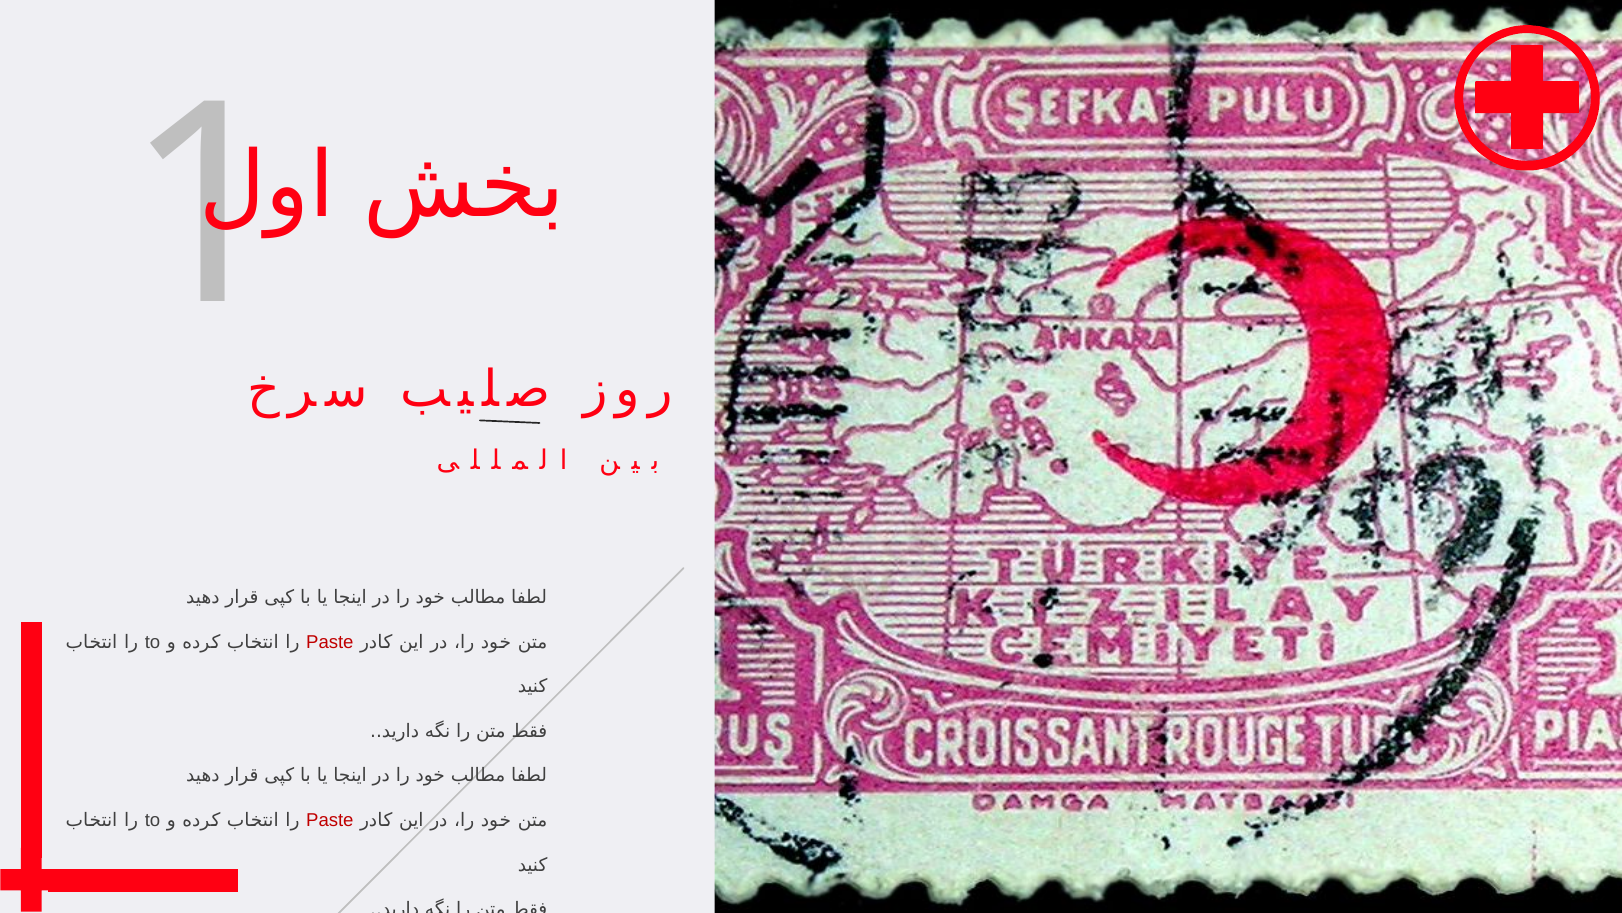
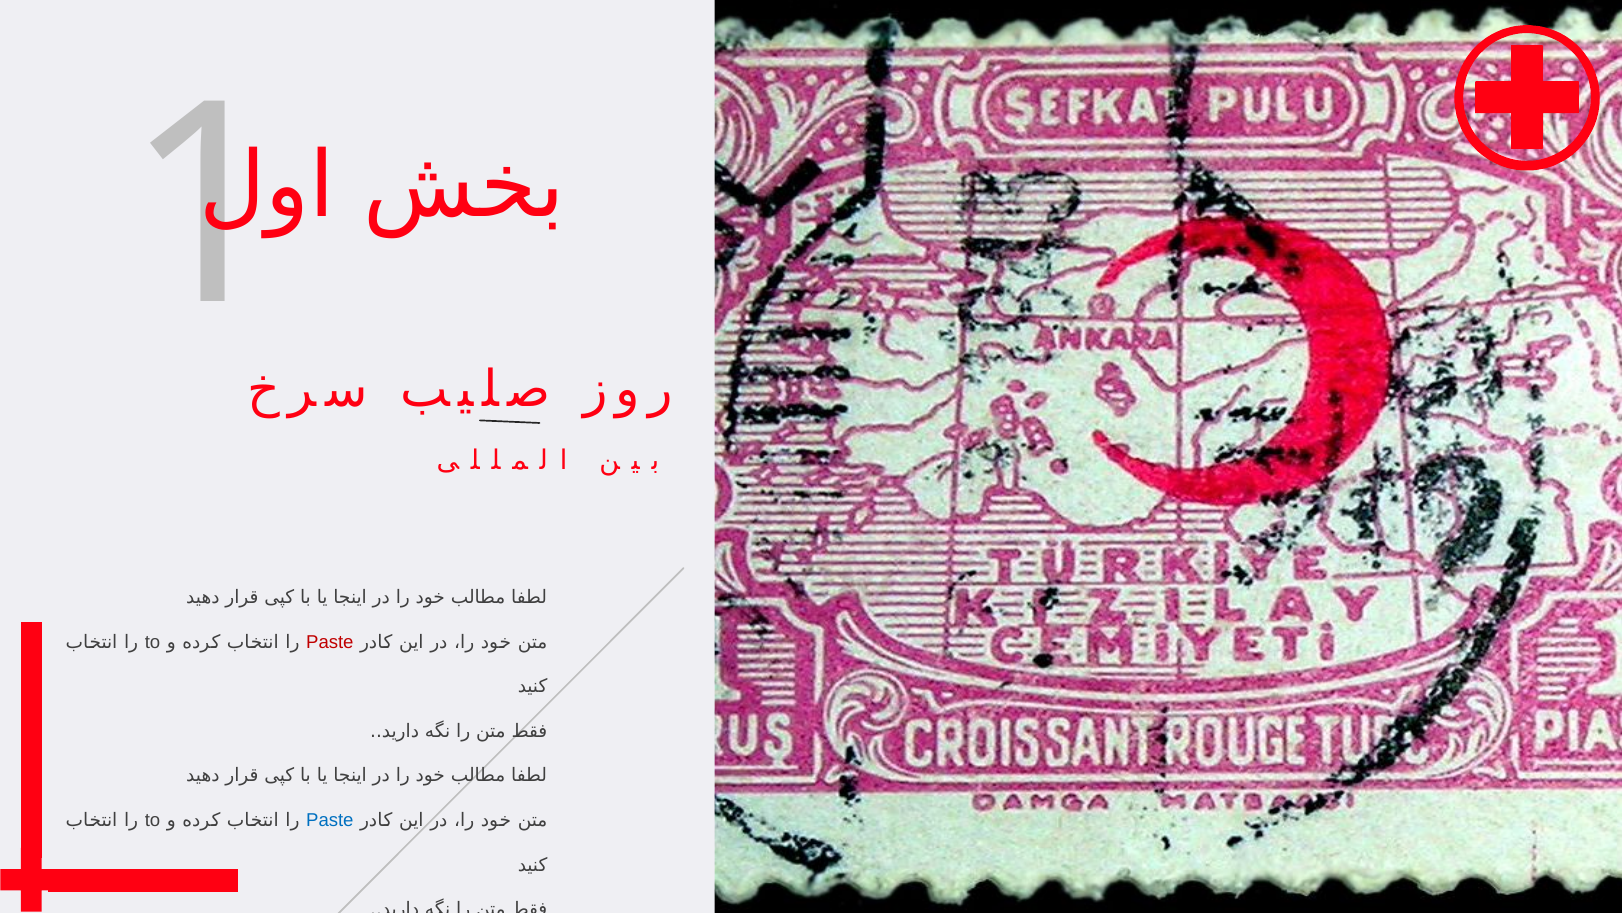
Paste at (330, 820) colour: red -> blue
